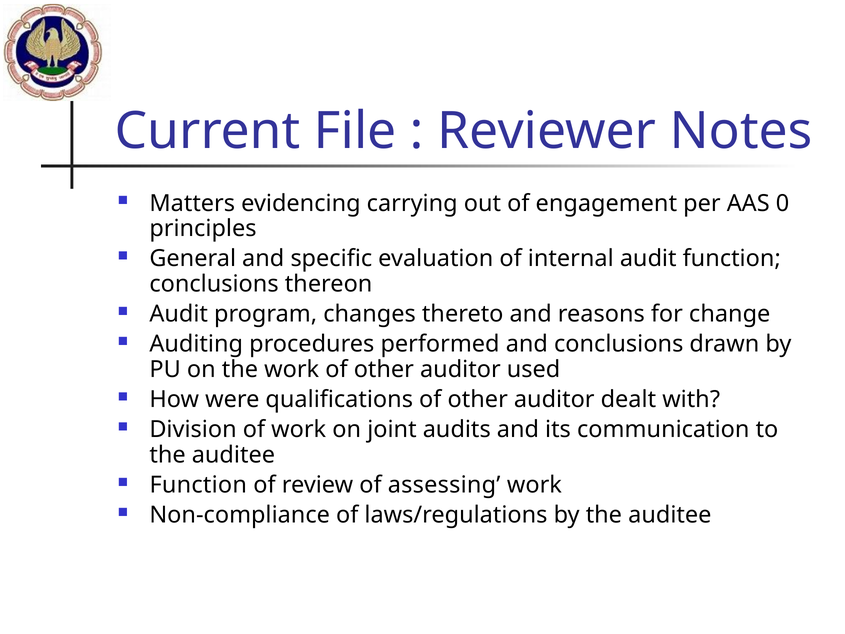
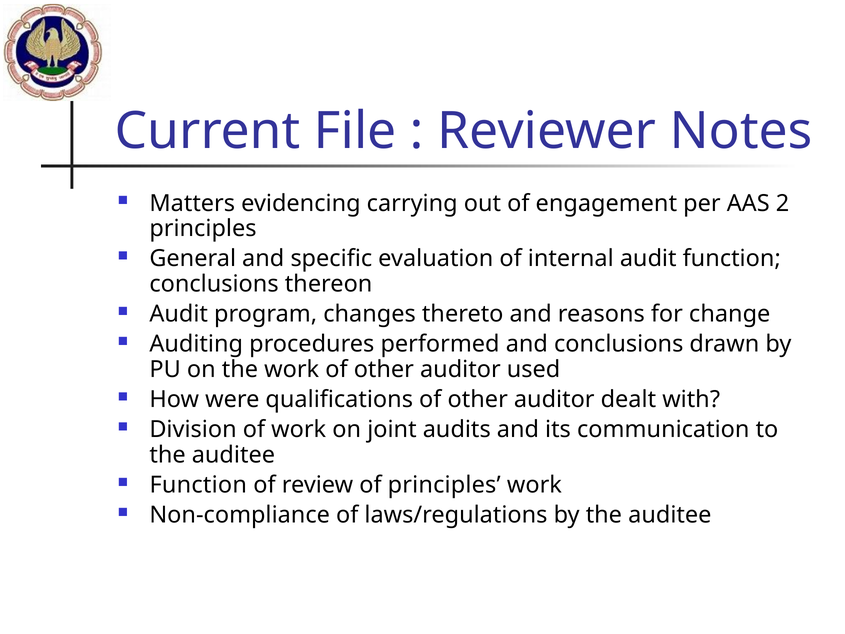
0: 0 -> 2
of assessing: assessing -> principles
